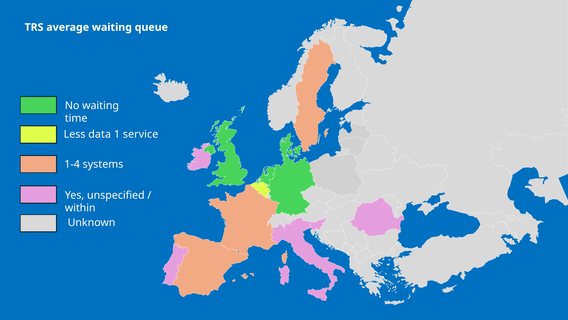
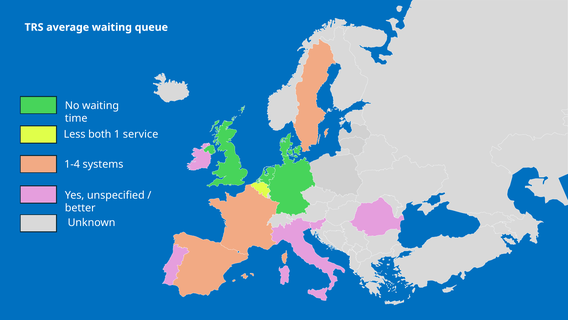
data: data -> both
within: within -> better
